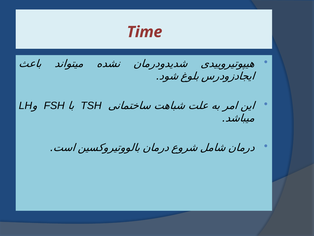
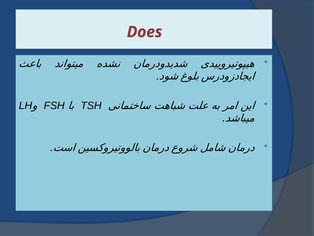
Time: Time -> Does
